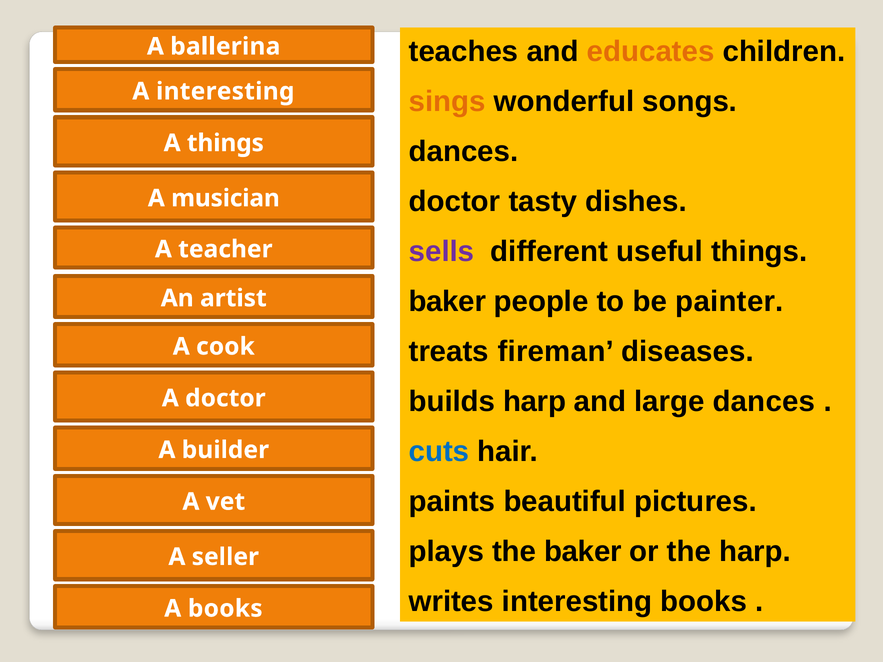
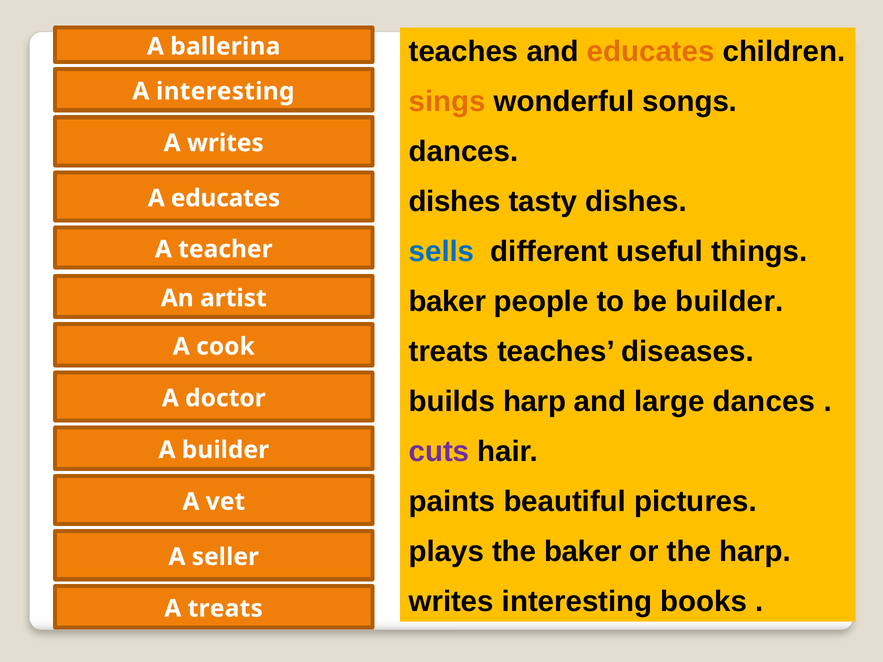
A things: things -> writes
doctor at (455, 202): doctor -> dishes
A musician: musician -> educates
sells colour: purple -> blue
be painter: painter -> builder
treats fireman: fireman -> teaches
cuts colour: blue -> purple
A books: books -> treats
